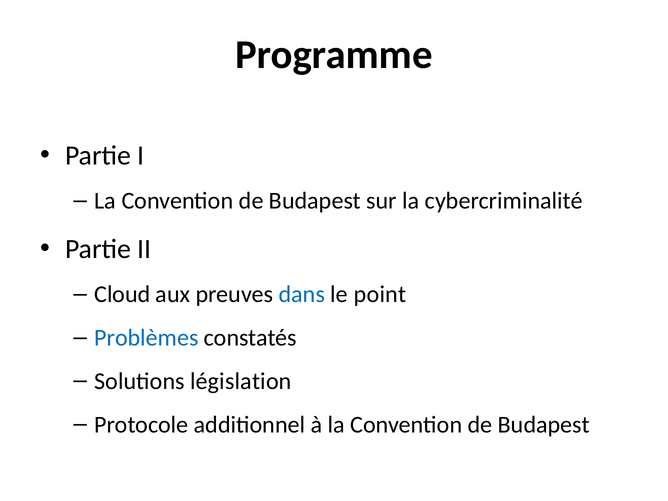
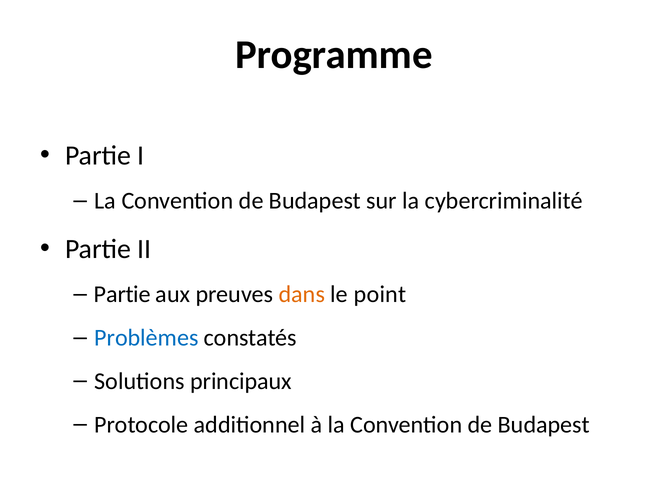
Cloud at (122, 294): Cloud -> Partie
dans colour: blue -> orange
législation: législation -> principaux
